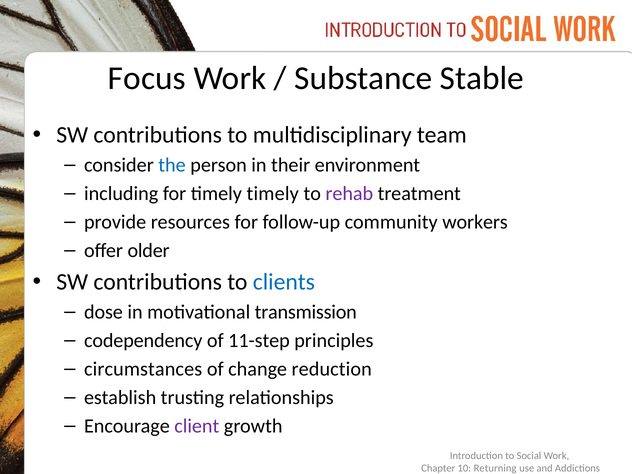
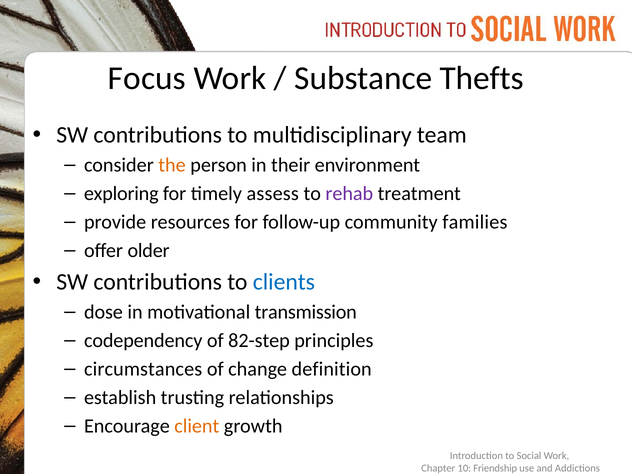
Stable: Stable -> Thefts
the colour: blue -> orange
including: including -> exploring
timely timely: timely -> assess
workers: workers -> families
11-step: 11-step -> 82-step
reduction: reduction -> definition
client colour: purple -> orange
Returning: Returning -> Friendship
